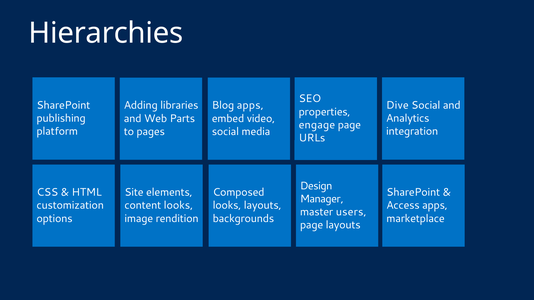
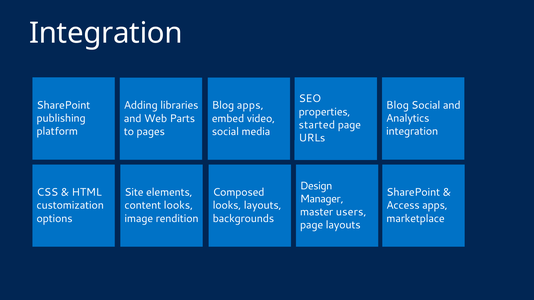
Hierarchies at (106, 33): Hierarchies -> Integration
Dive at (397, 105): Dive -> Blog
engage: engage -> started
